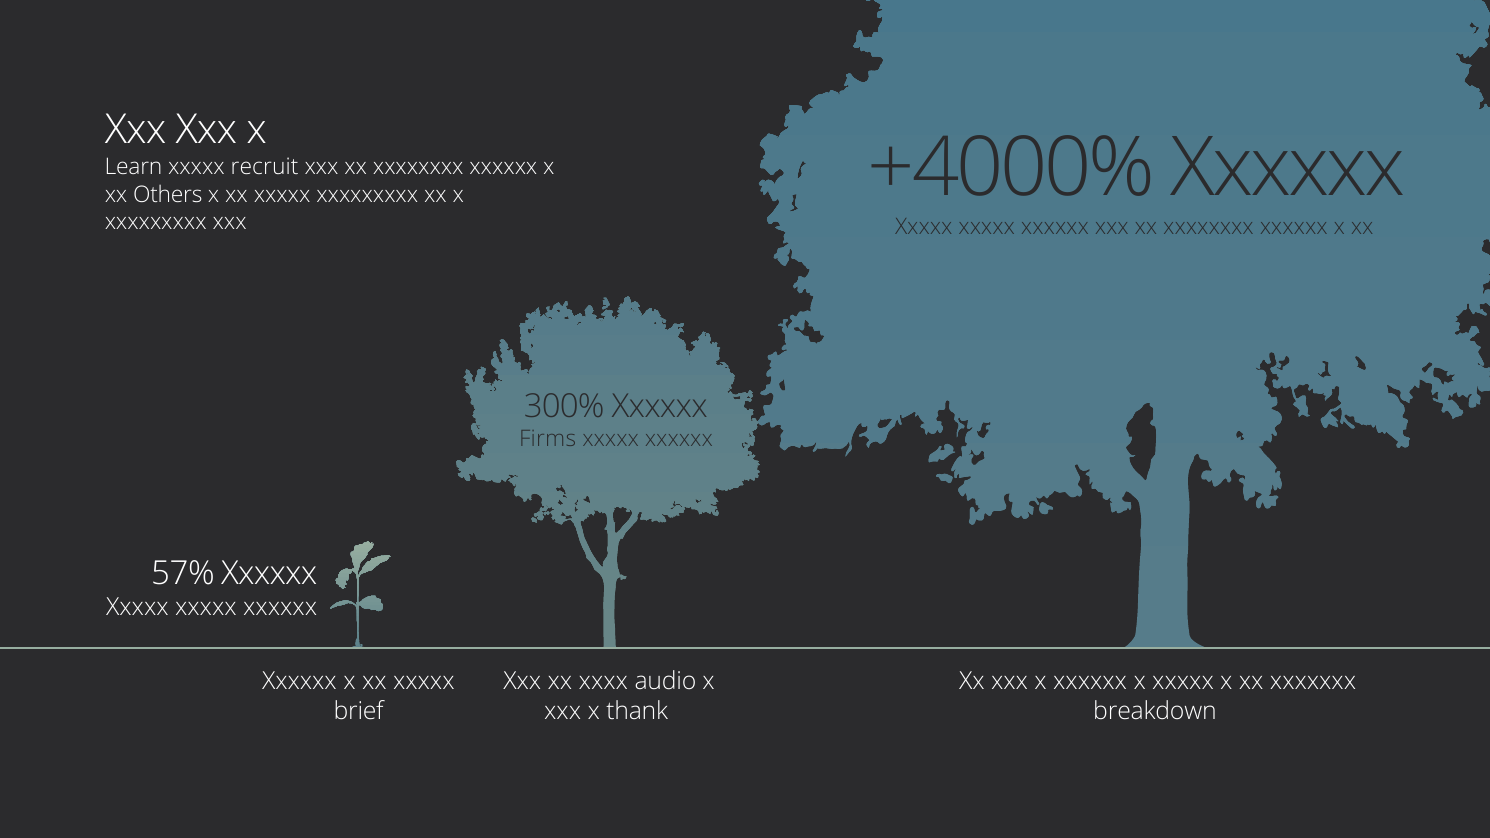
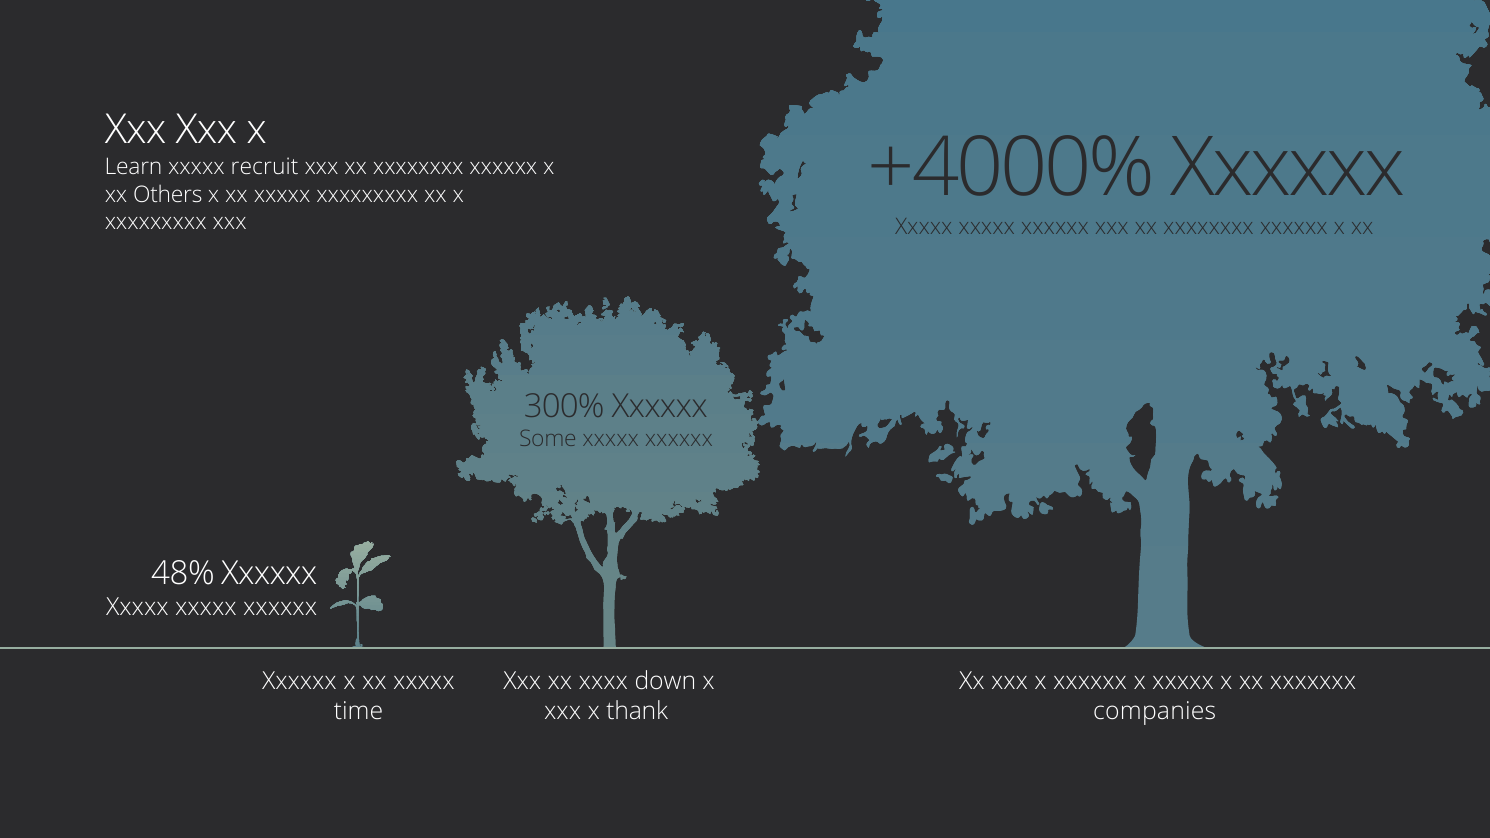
Firms: Firms -> Some
57%: 57% -> 48%
audio: audio -> down
brief: brief -> time
breakdown: breakdown -> companies
